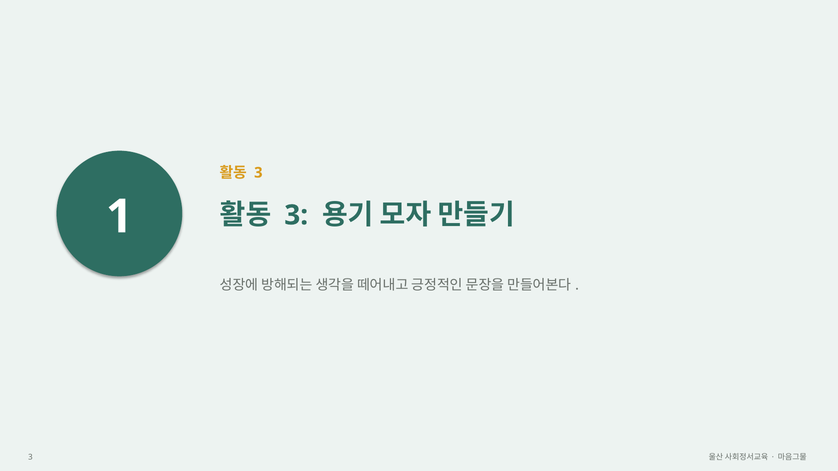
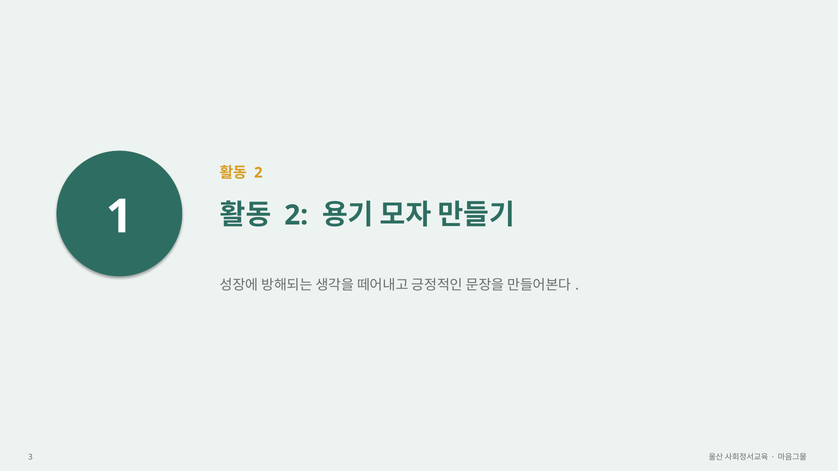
3 at (258, 173): 3 -> 2
3 at (296, 215): 3 -> 2
